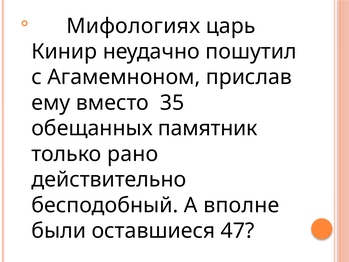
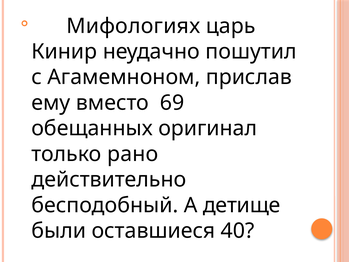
35: 35 -> 69
памятник: памятник -> оригинал
вполне: вполне -> детище
47: 47 -> 40
